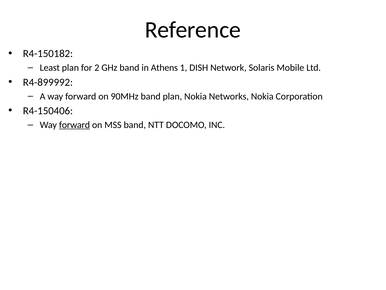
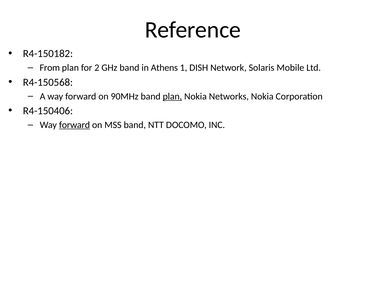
Least: Least -> From
R4-899992: R4-899992 -> R4-150568
plan at (172, 96) underline: none -> present
